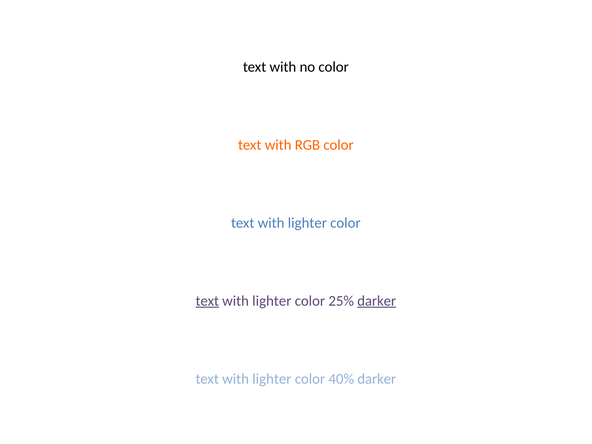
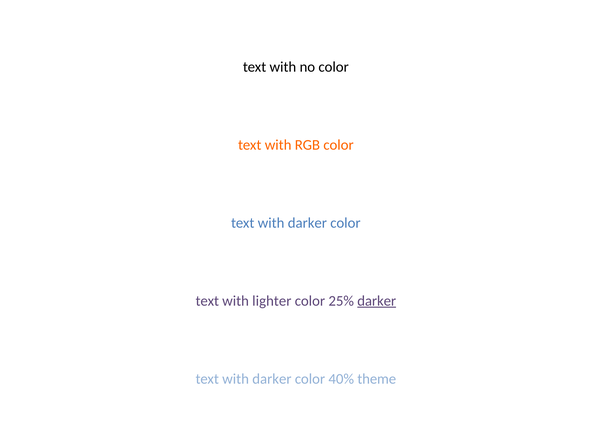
lighter at (307, 223): lighter -> darker
text at (207, 301) underline: present -> none
lighter at (272, 379): lighter -> darker
40% darker: darker -> theme
